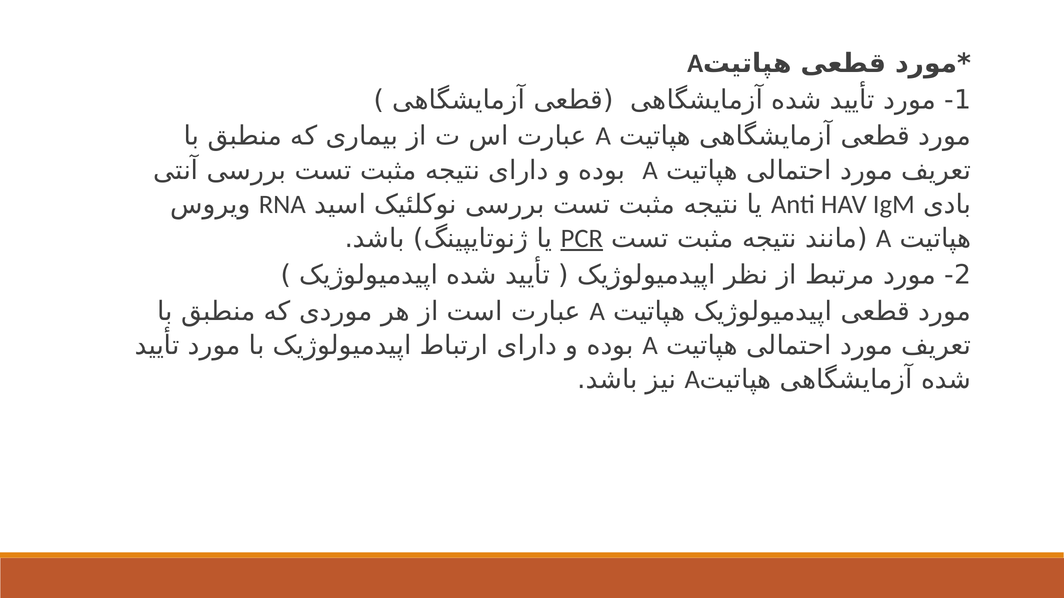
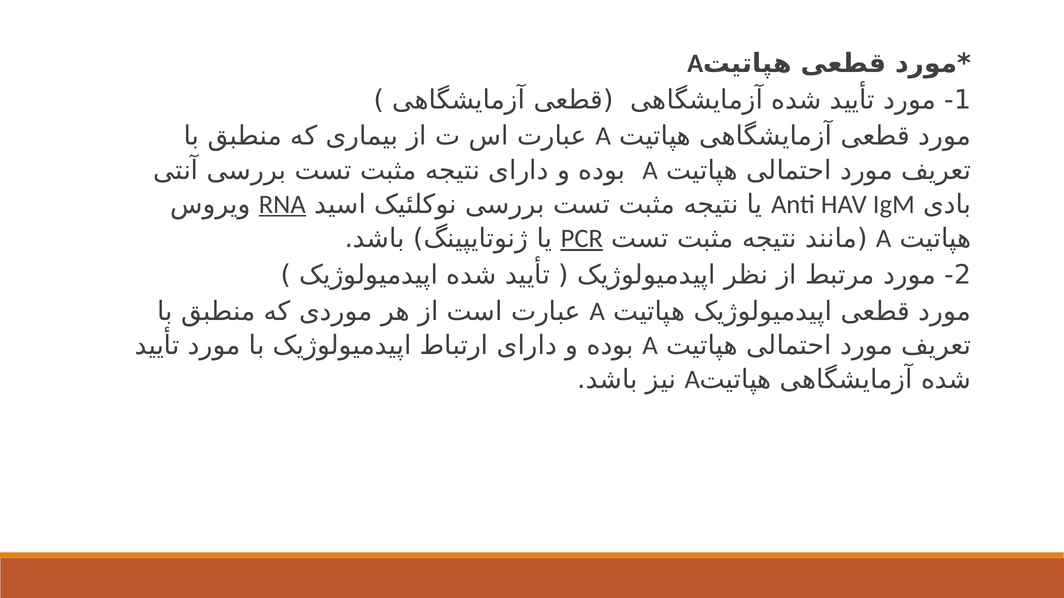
RNA underline: none -> present
